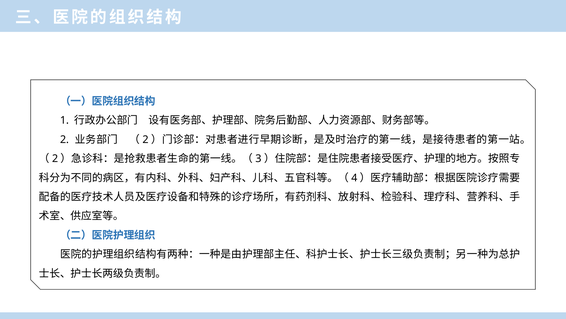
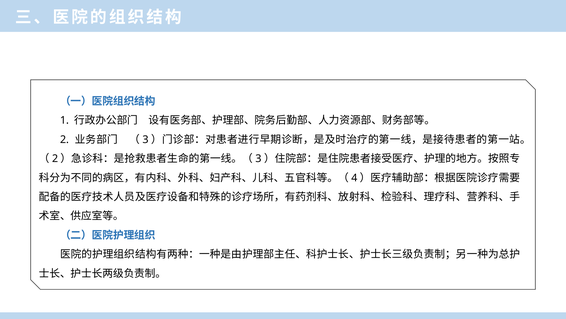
2 at (146, 139): 2 -> 3
